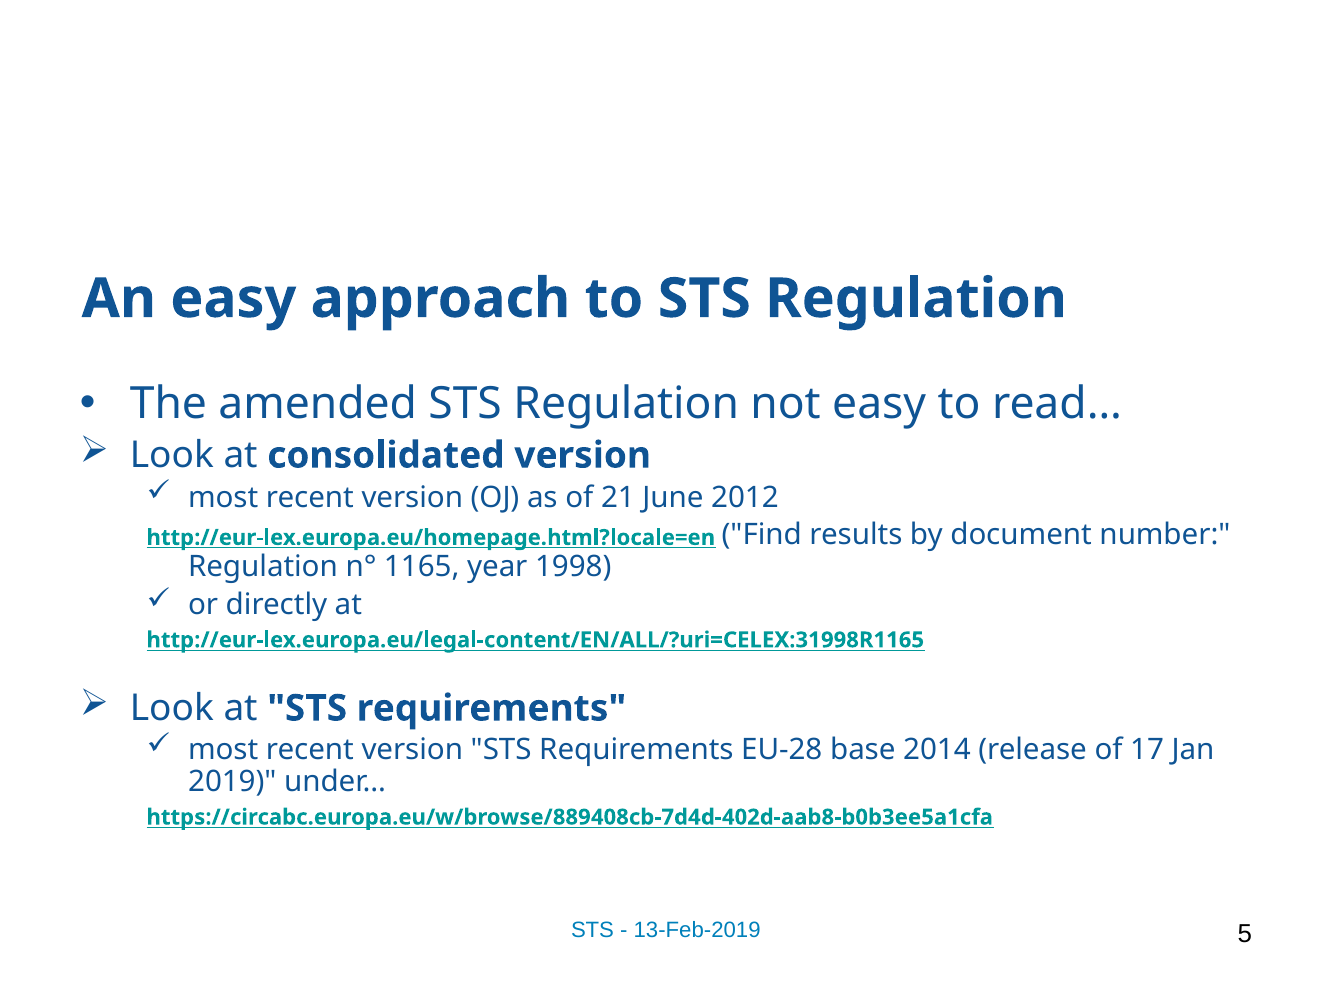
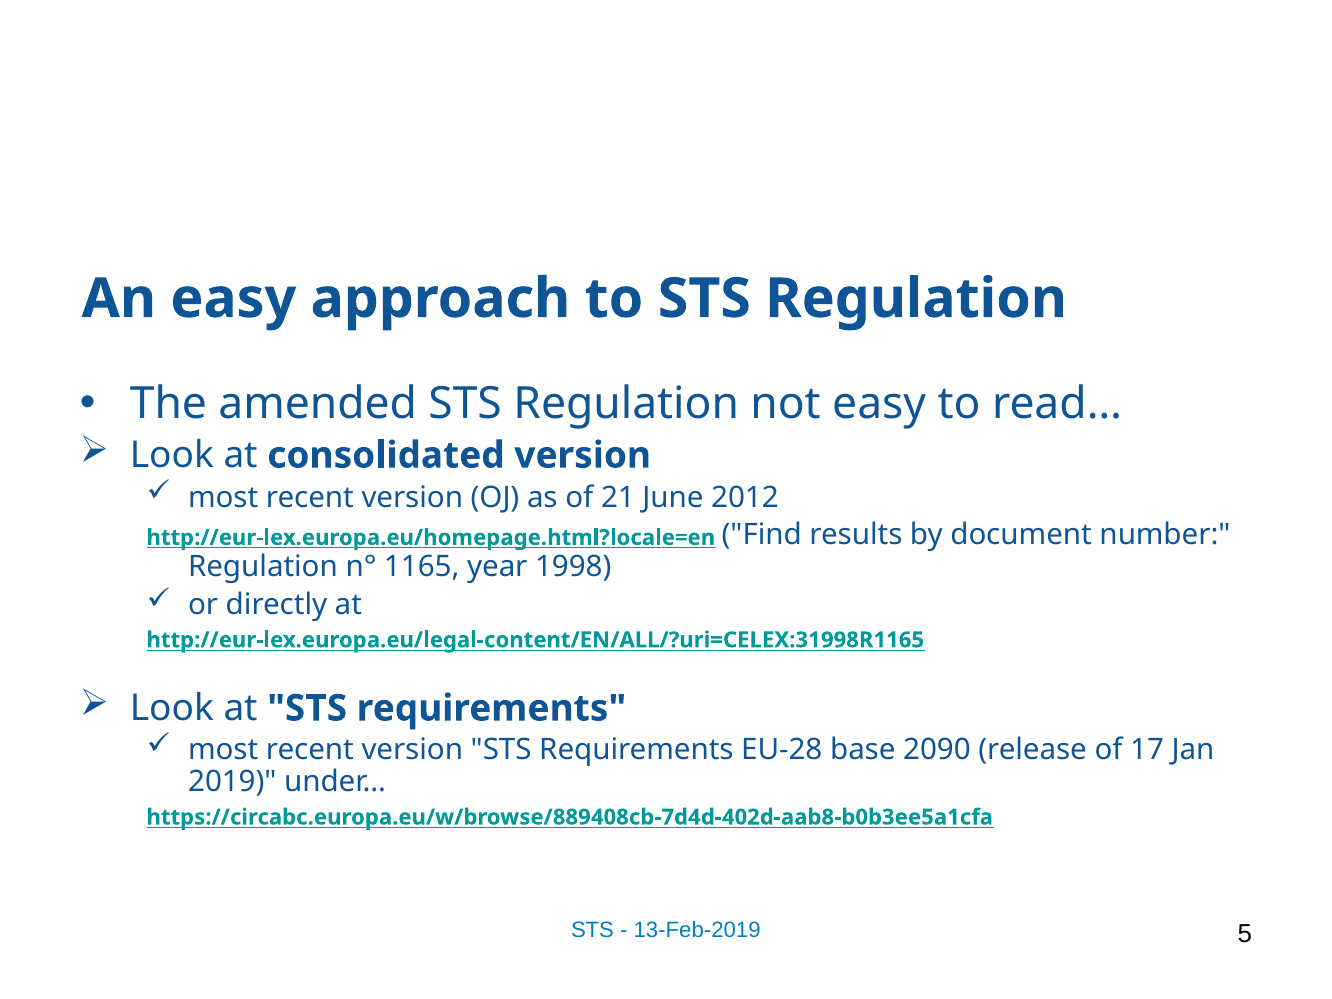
2014: 2014 -> 2090
